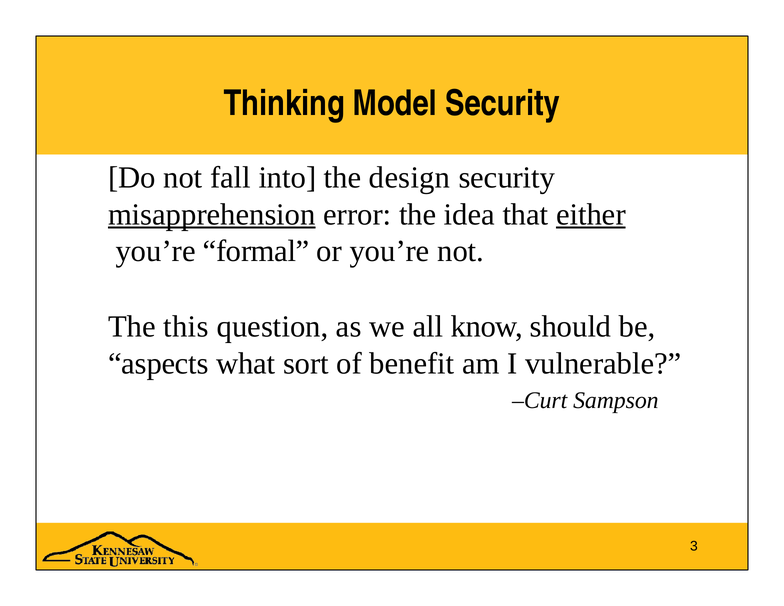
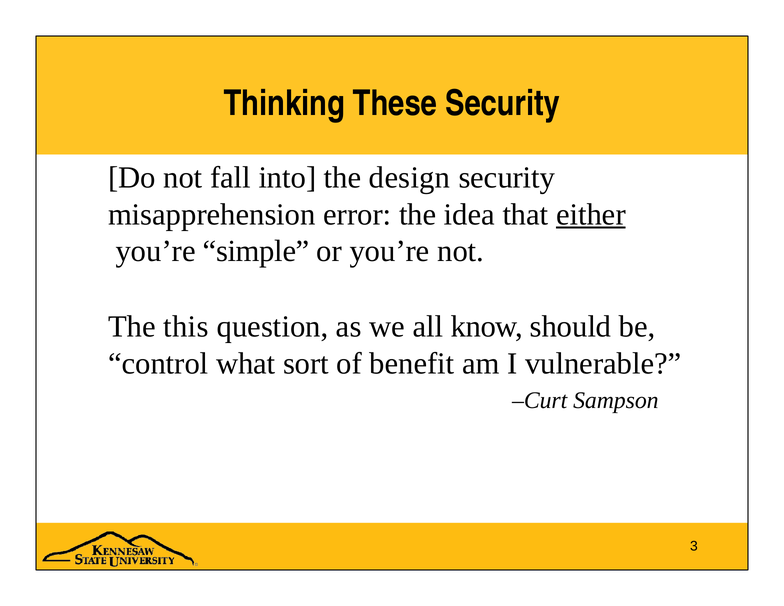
Model: Model -> These
misapprehension underline: present -> none
formal: formal -> simple
aspects: aspects -> control
